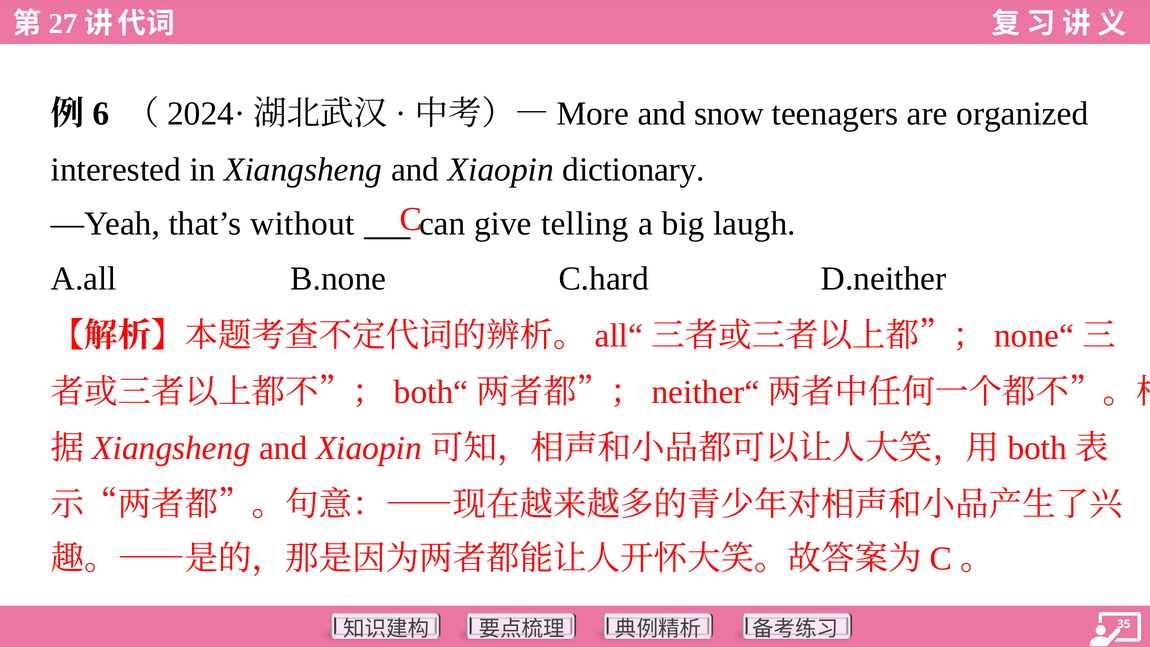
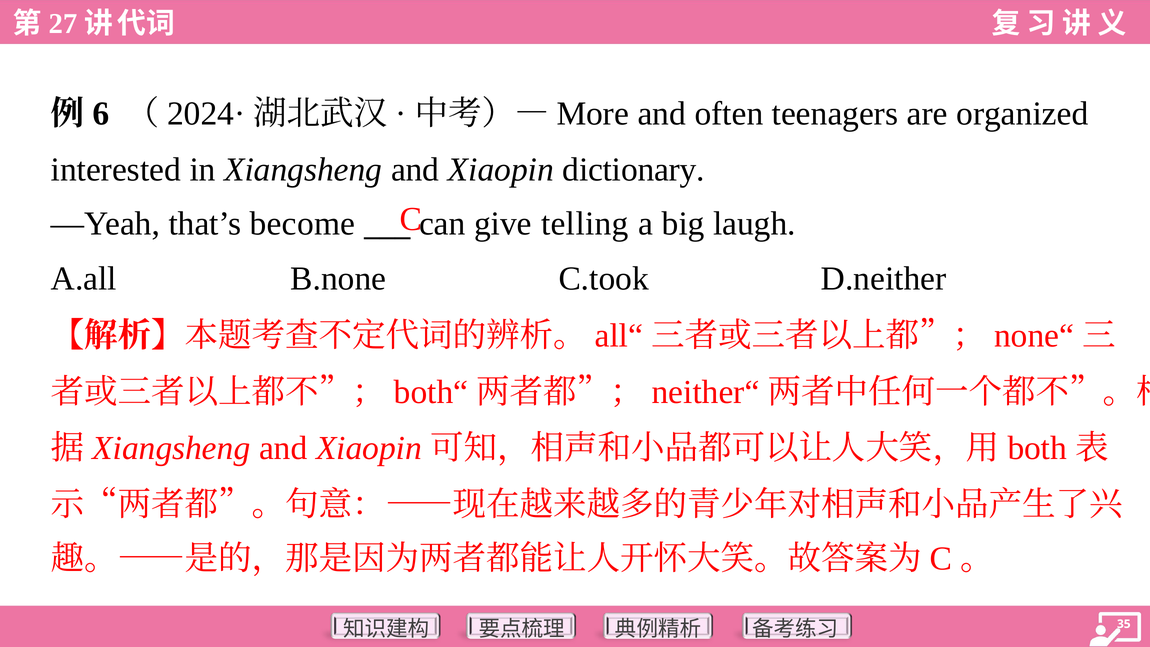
snow: snow -> often
without: without -> become
C.hard: C.hard -> C.took
